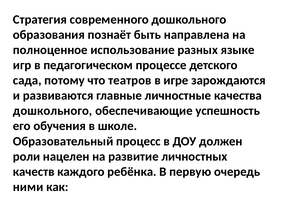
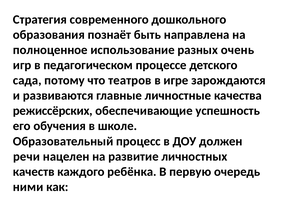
языке: языке -> очень
дошкольного at (53, 111): дошкольного -> режиссёрских
роли: роли -> речи
